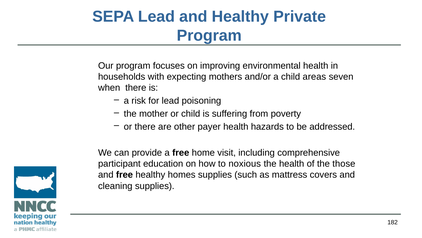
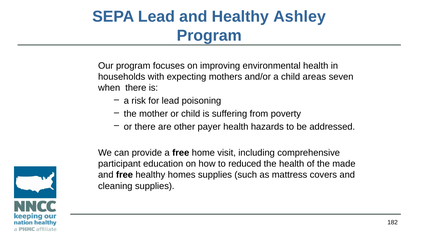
Private: Private -> Ashley
noxious: noxious -> reduced
those: those -> made
